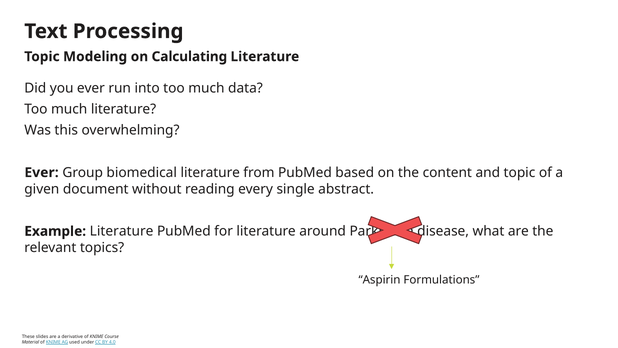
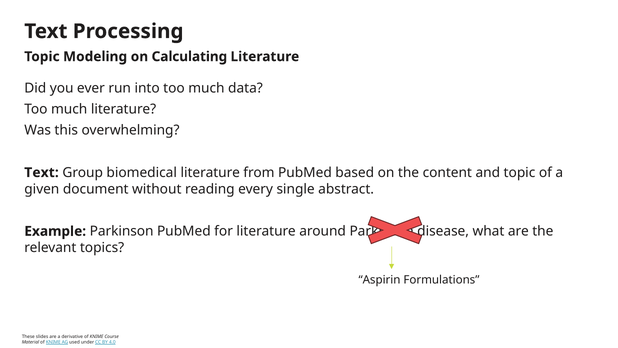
Ever at (42, 172): Ever -> Text
Example Literature: Literature -> Parkinson
